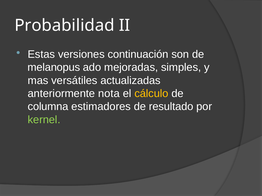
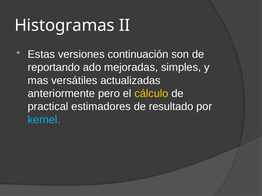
Probabilidad: Probabilidad -> Histogramas
melanopus: melanopus -> reportando
nota: nota -> pero
columna: columna -> practical
kernel colour: light green -> light blue
